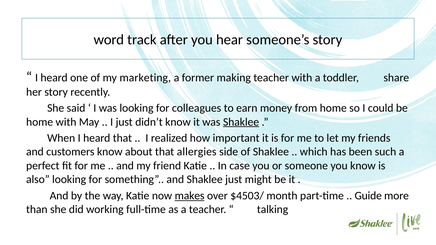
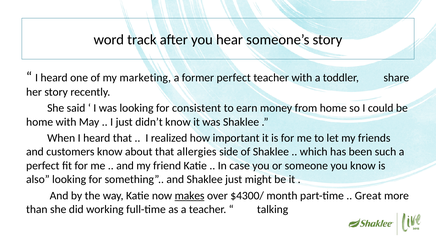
former making: making -> perfect
colleagues: colleagues -> consistent
Shaklee at (241, 122) underline: present -> none
$4503/: $4503/ -> $4300/
Guide: Guide -> Great
